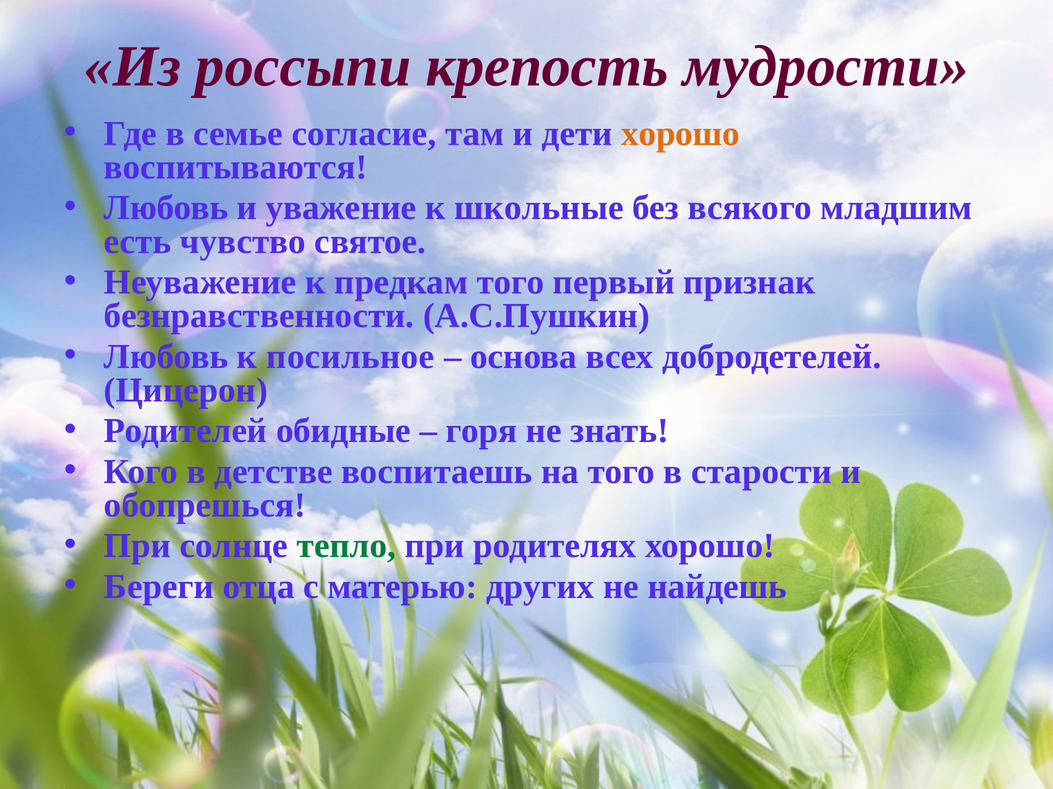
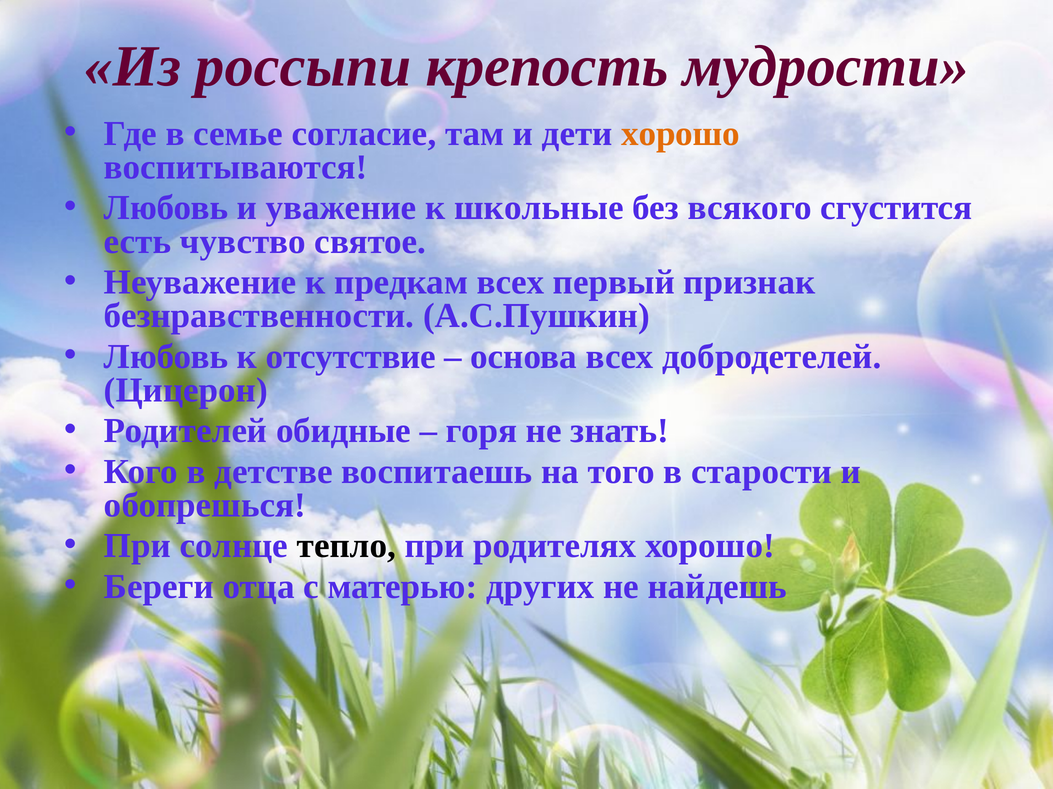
младшим: младшим -> сгустится
предкам того: того -> всех
посильное: посильное -> отсутствие
тепло colour: green -> black
